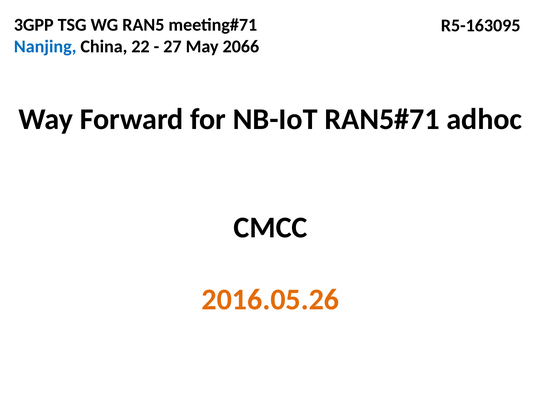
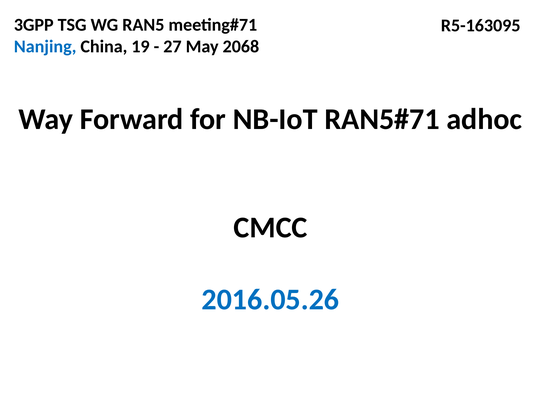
22: 22 -> 19
2066: 2066 -> 2068
2016.05.26 colour: orange -> blue
